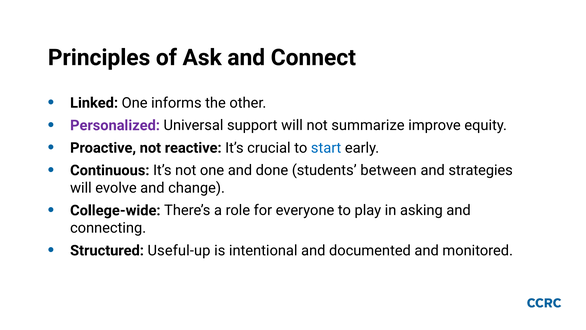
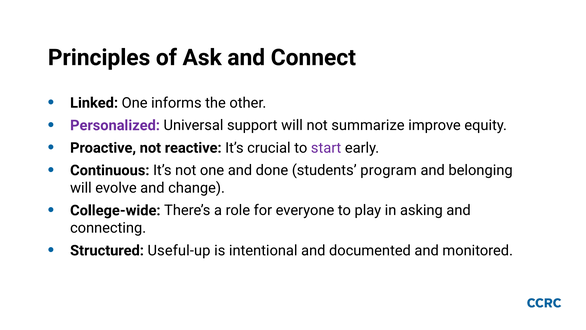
start colour: blue -> purple
between: between -> program
strategies: strategies -> belonging
